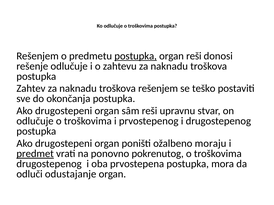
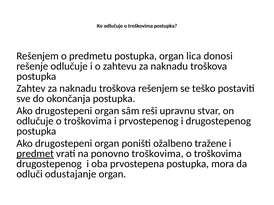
postupka at (136, 56) underline: present -> none
organ reši: reši -> lica
moraju: moraju -> tražene
ponovno pokrenutog: pokrenutog -> troškovima
